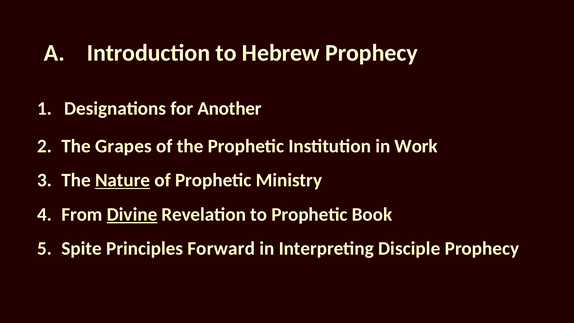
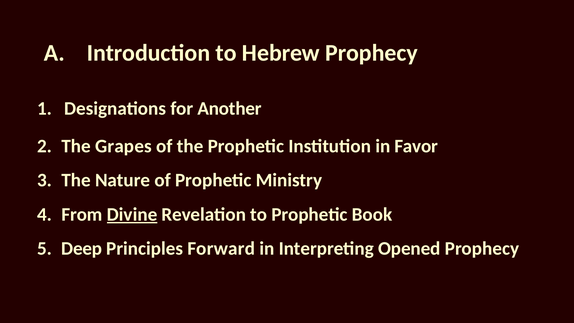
Work: Work -> Favor
Nature underline: present -> none
Spite: Spite -> Deep
Disciple: Disciple -> Opened
